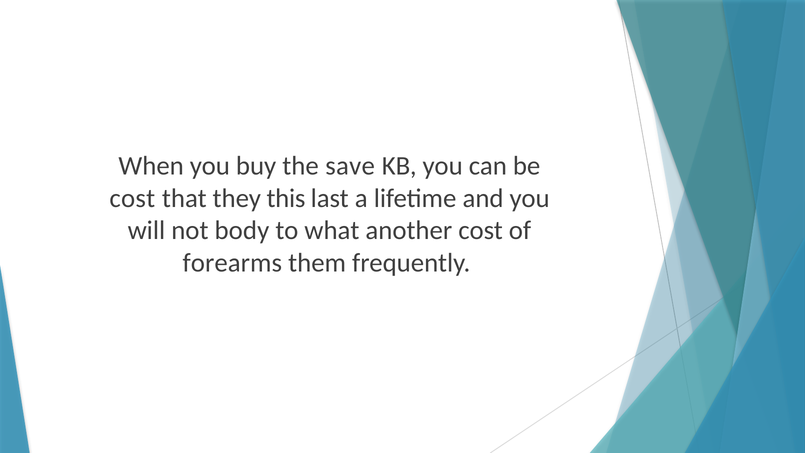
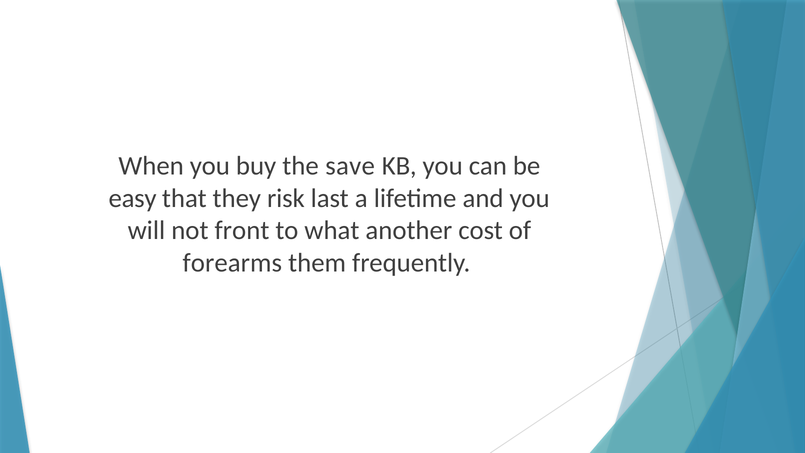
cost at (132, 198): cost -> easy
this: this -> risk
body: body -> front
